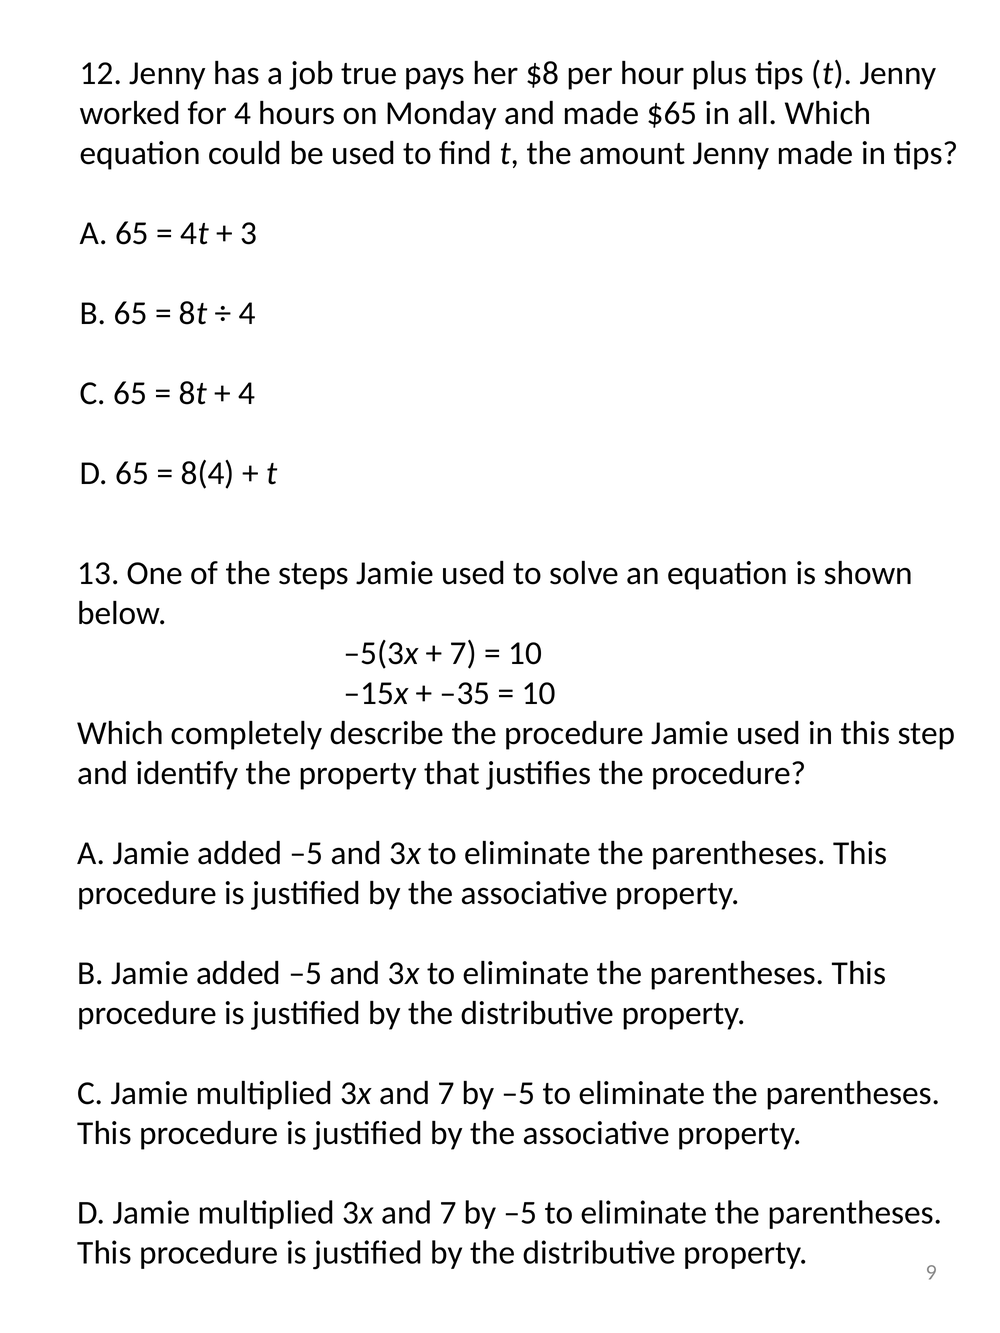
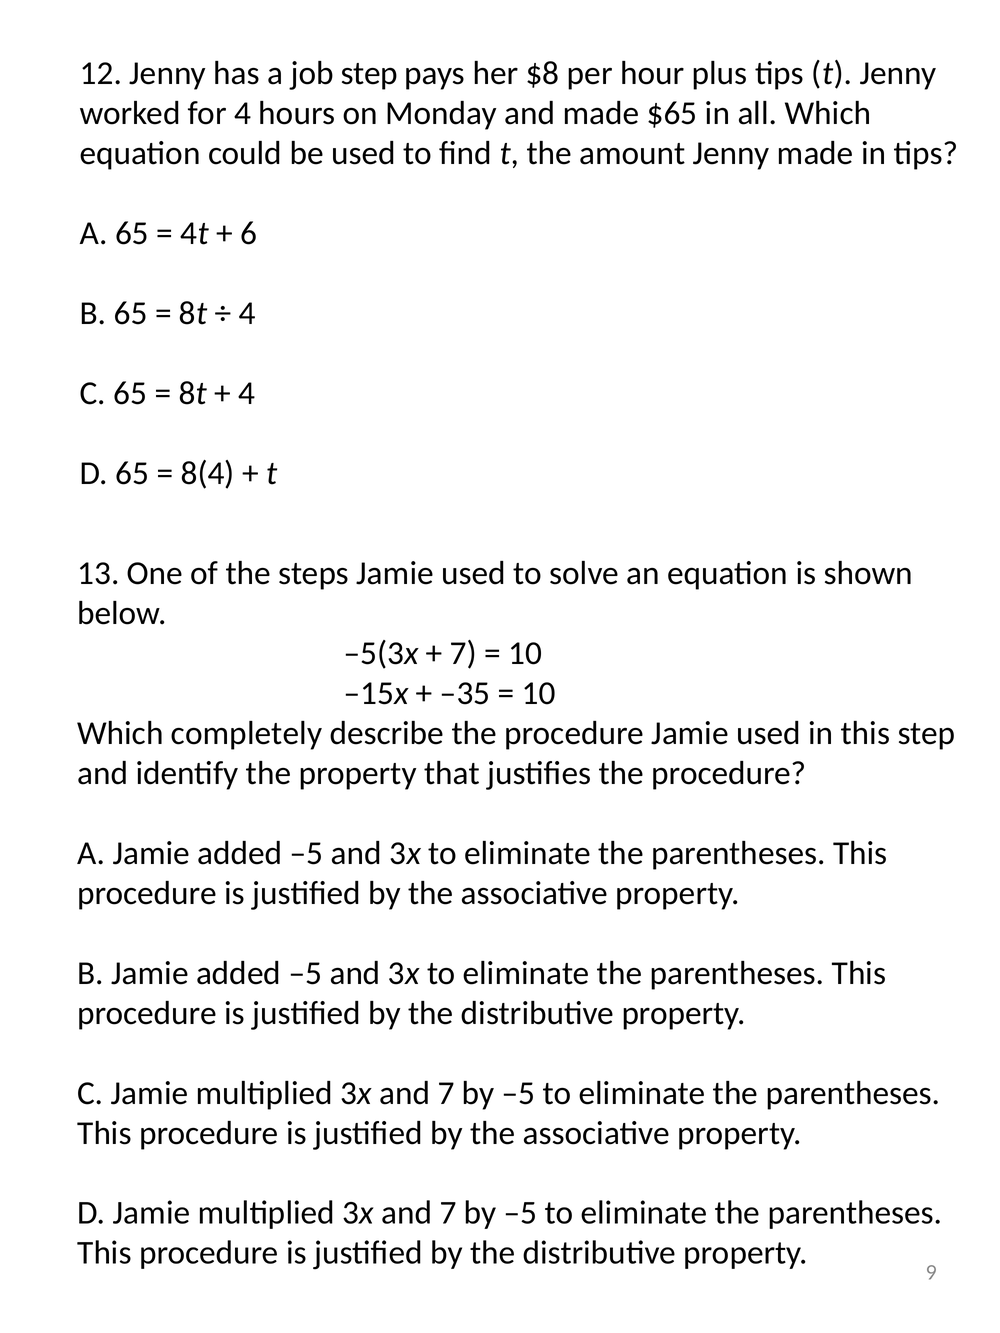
job true: true -> step
3: 3 -> 6
